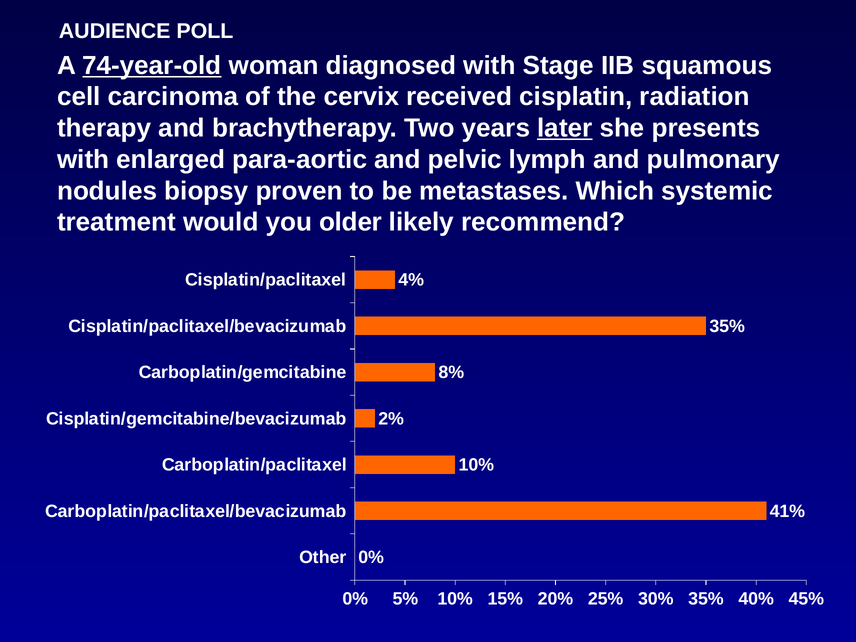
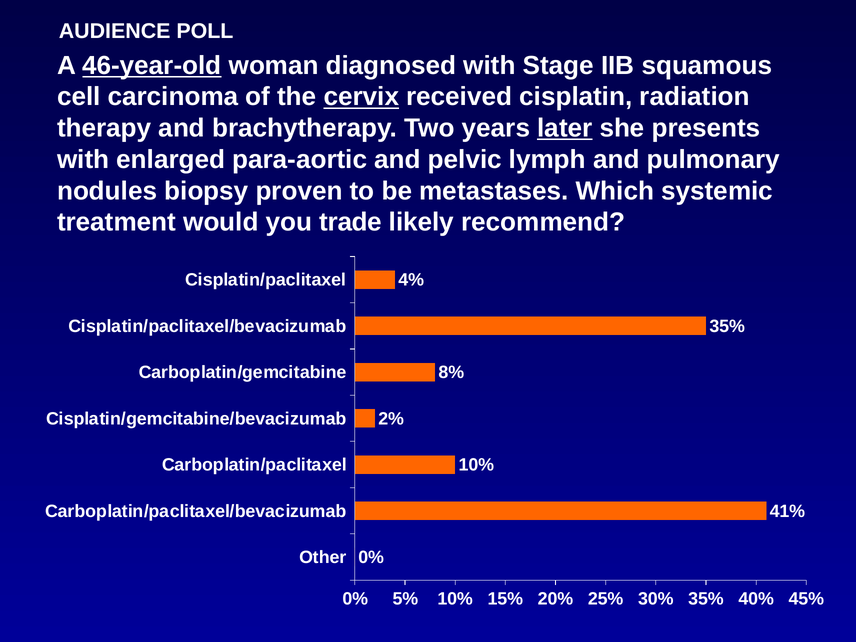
74-year-old: 74-year-old -> 46-year-old
cervix underline: none -> present
older: older -> trade
